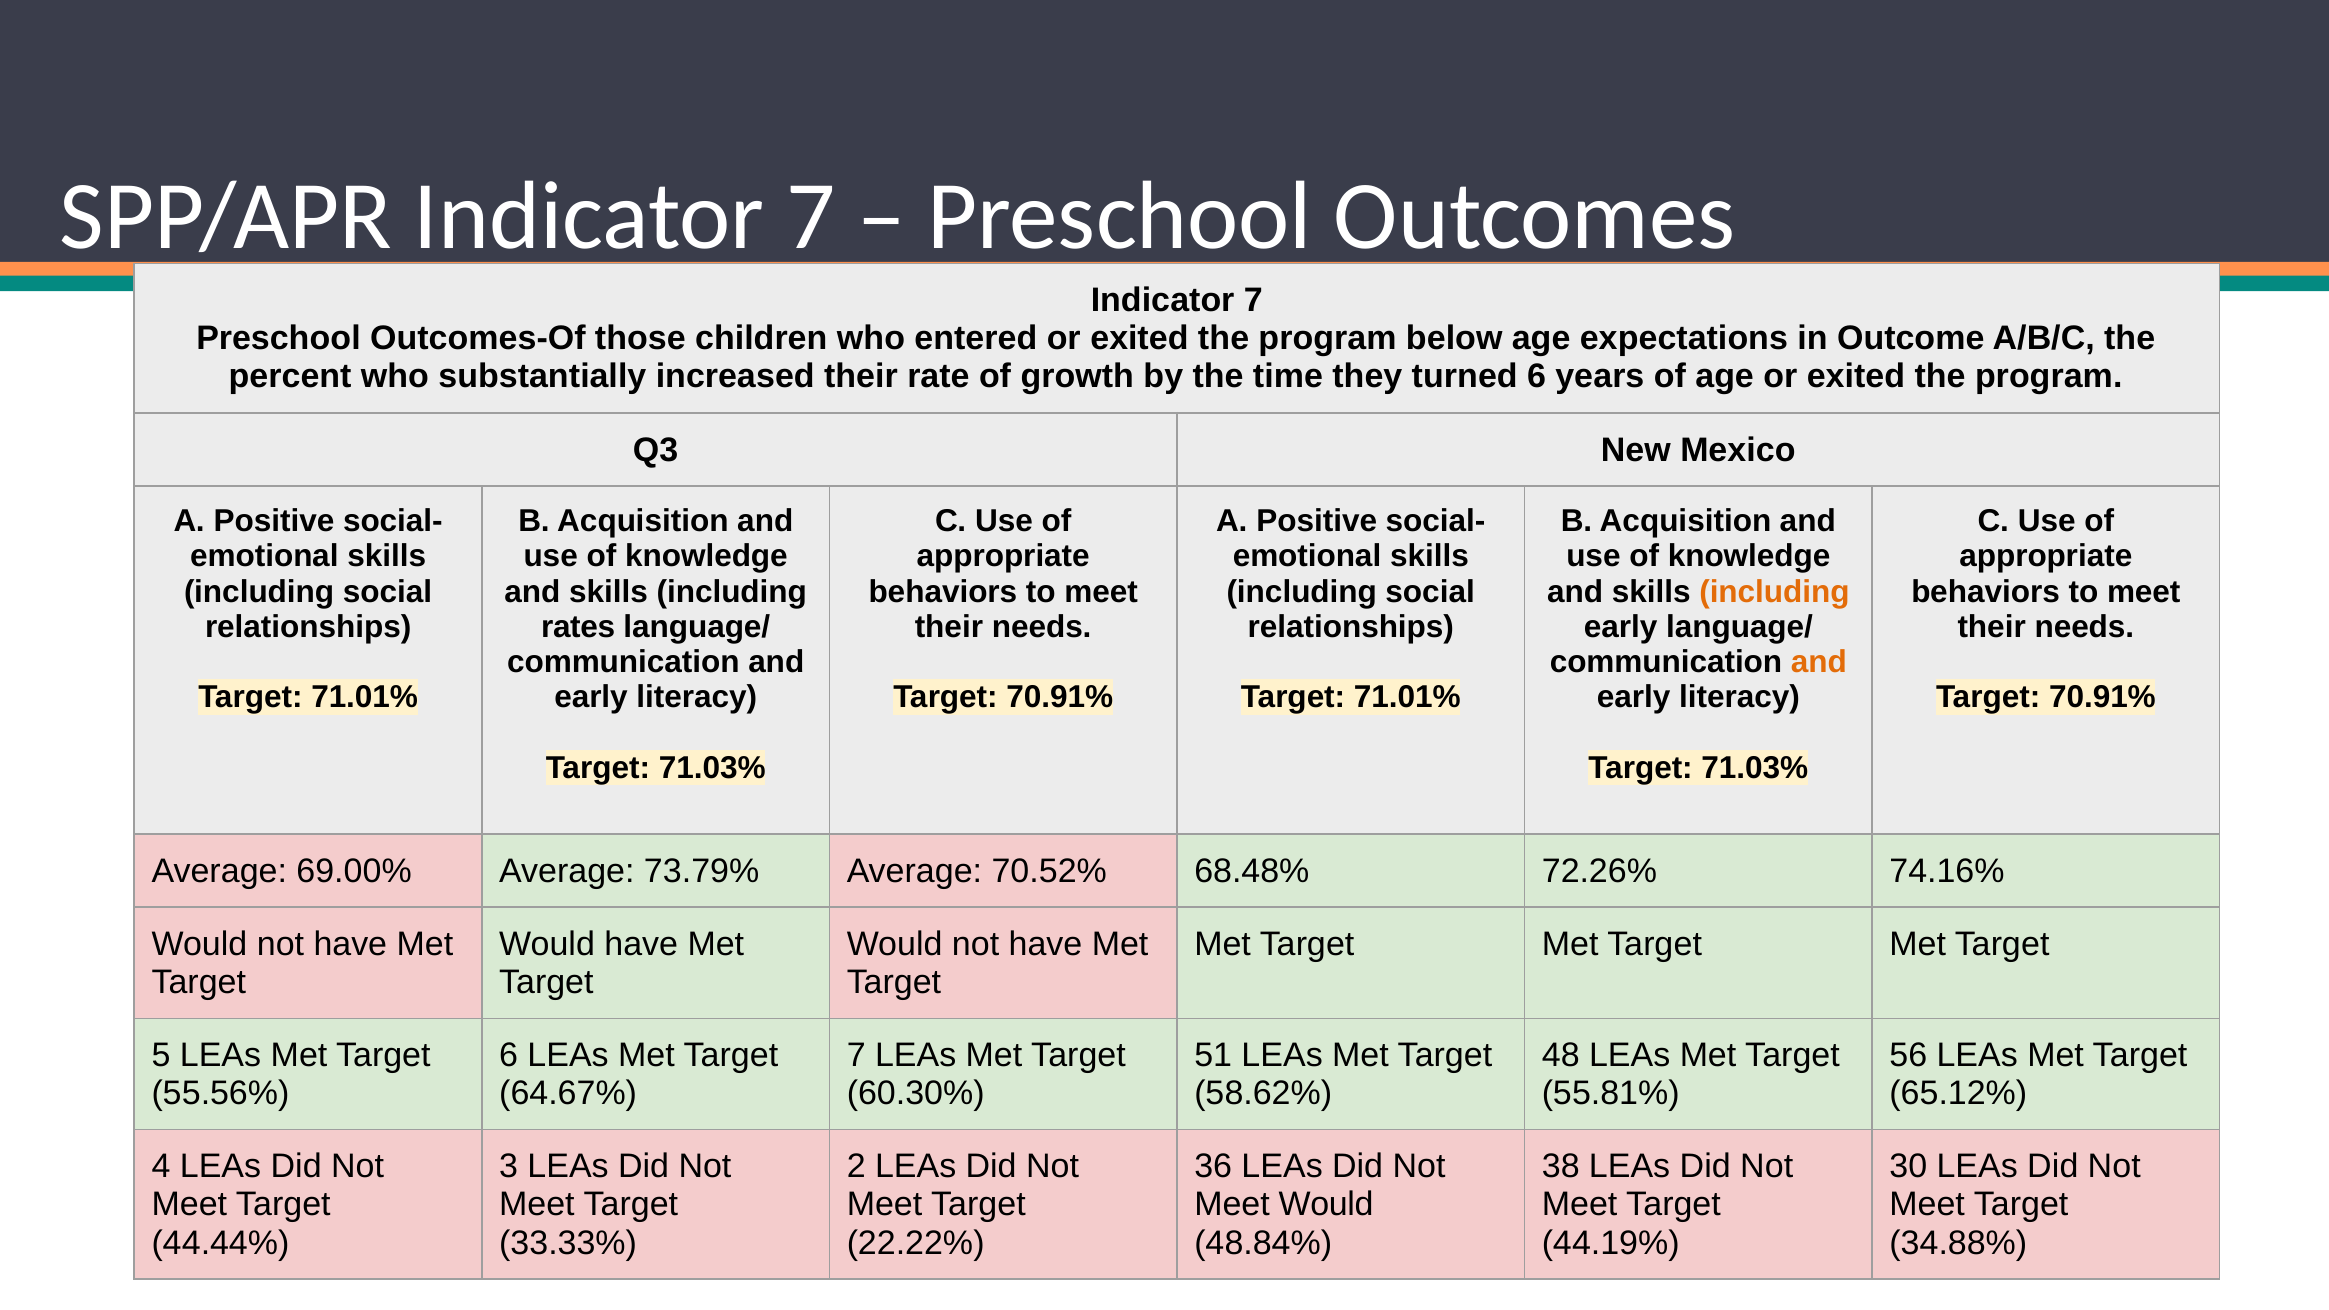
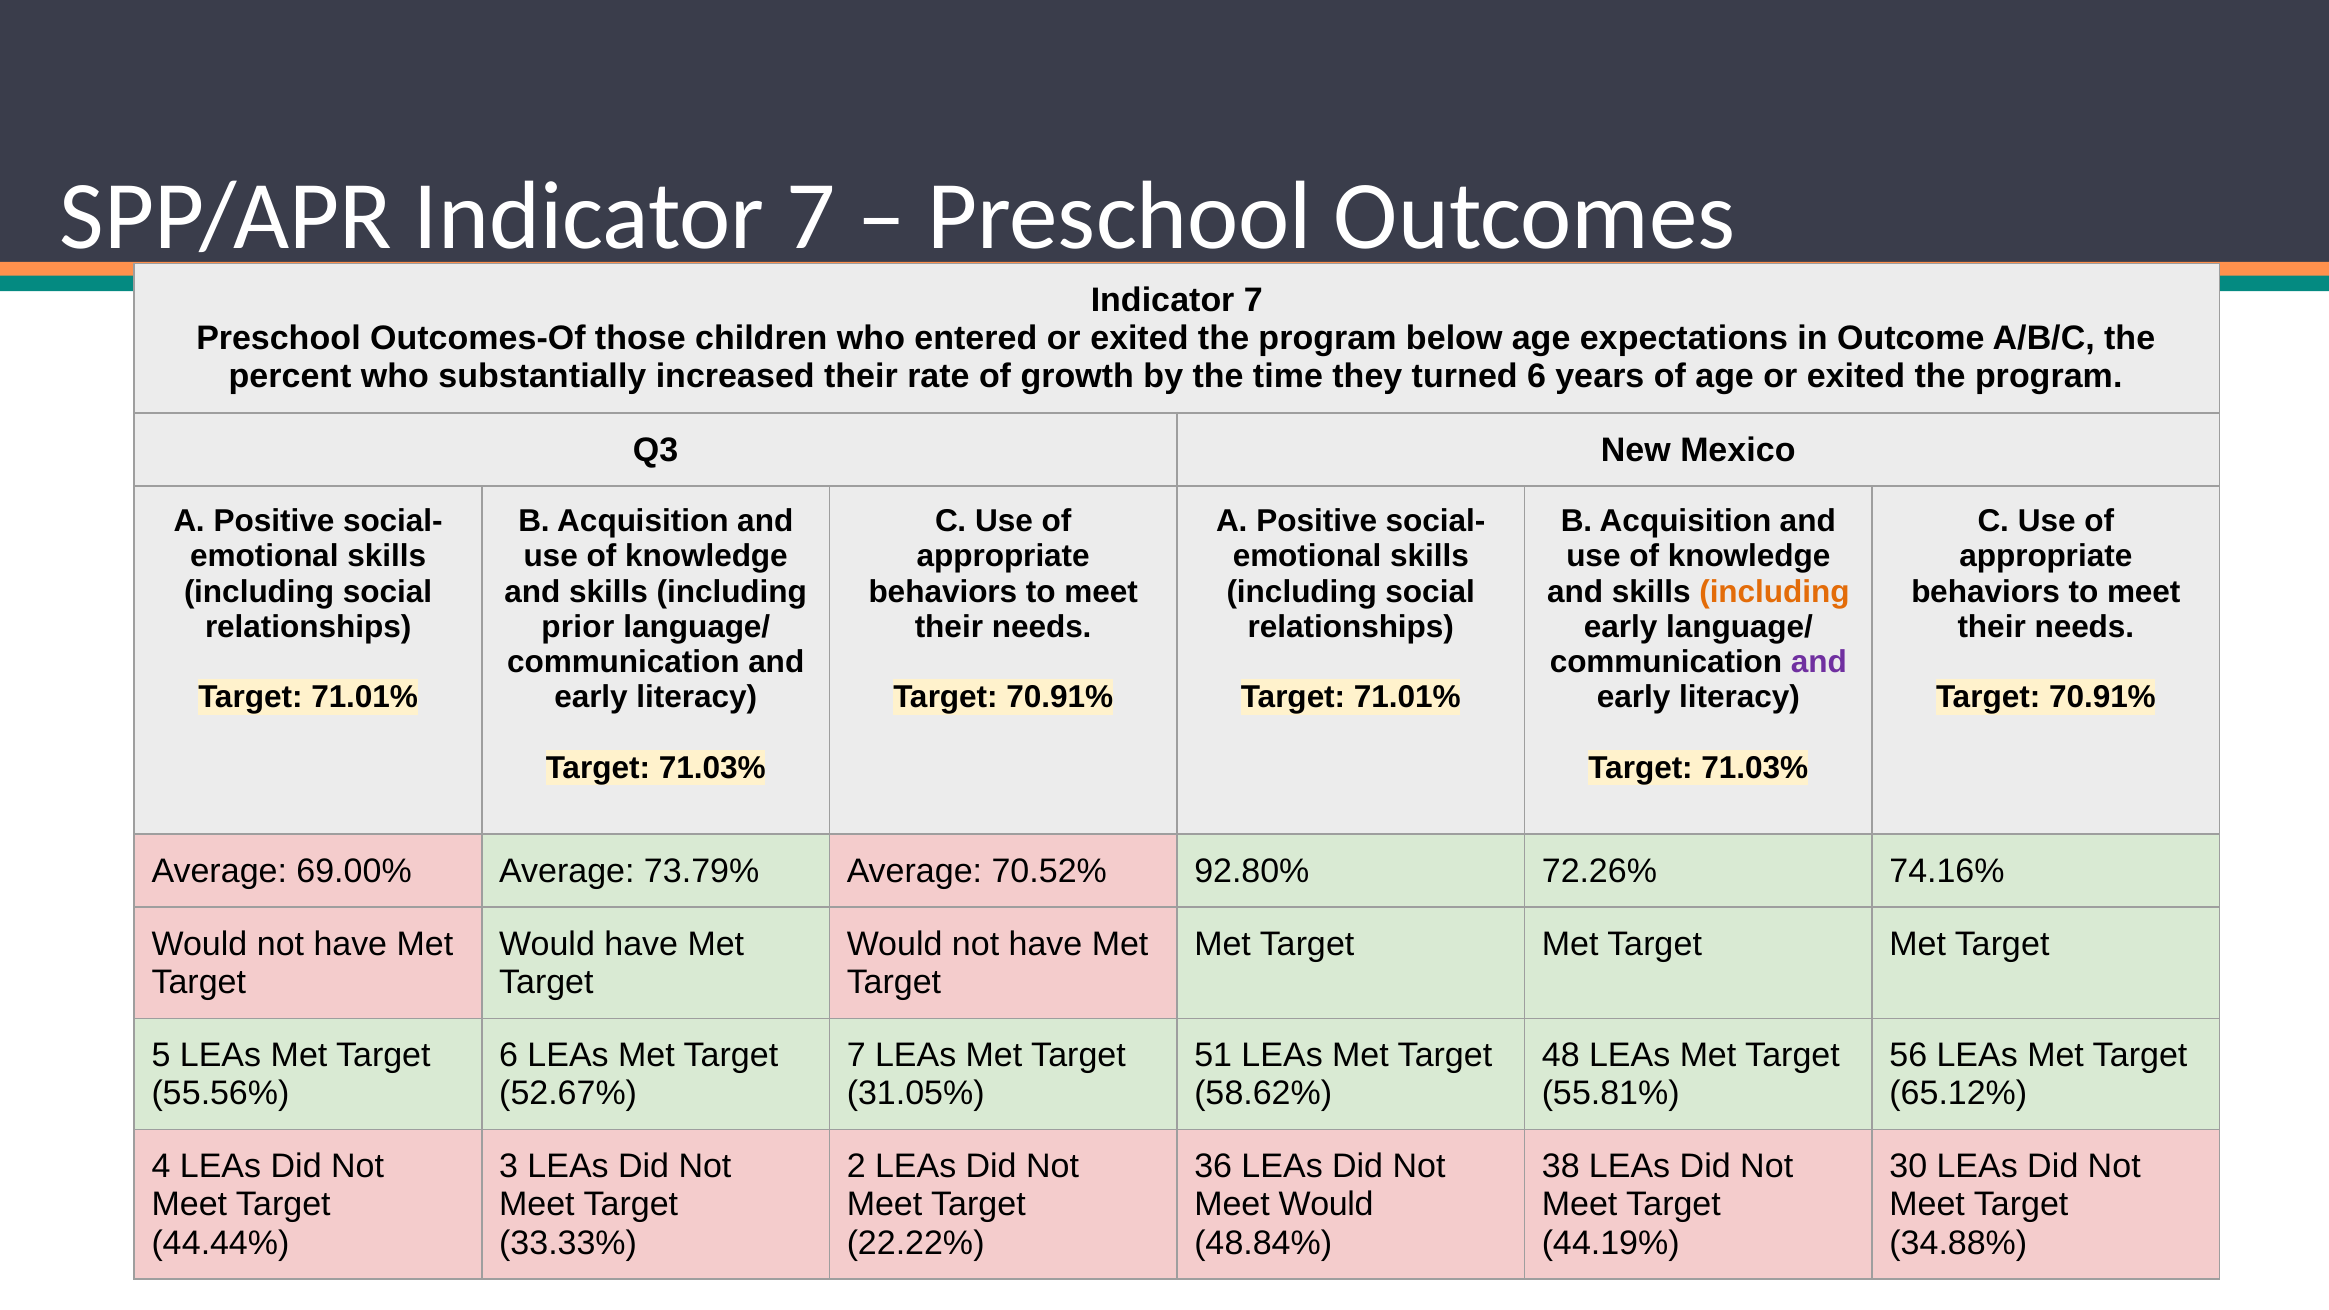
rates: rates -> prior
and at (1819, 662) colour: orange -> purple
68.48%: 68.48% -> 92.80%
64.67%: 64.67% -> 52.67%
60.30%: 60.30% -> 31.05%
